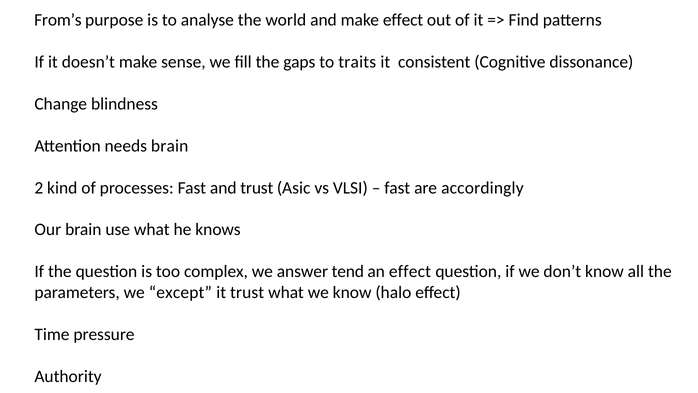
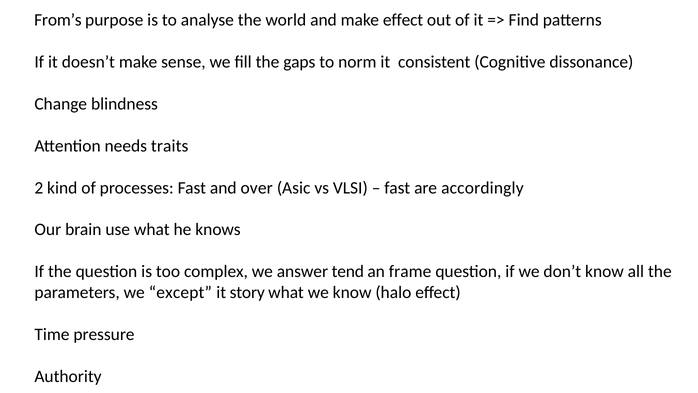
traits: traits -> norm
needs brain: brain -> traits
and trust: trust -> over
an effect: effect -> frame
it trust: trust -> story
